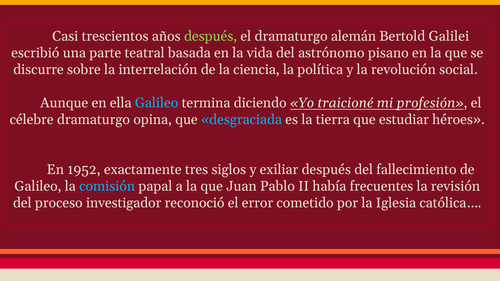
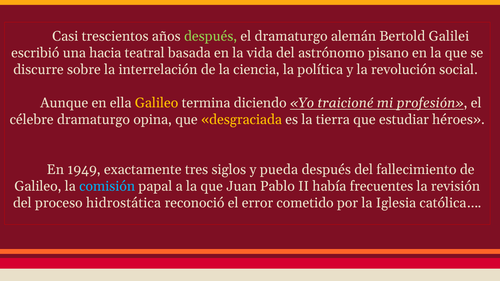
parte: parte -> hacia
Galileo at (157, 103) colour: light blue -> yellow
desgraciada colour: light blue -> yellow
1952: 1952 -> 1949
exiliar: exiliar -> pueda
investigador: investigador -> hidrostática
